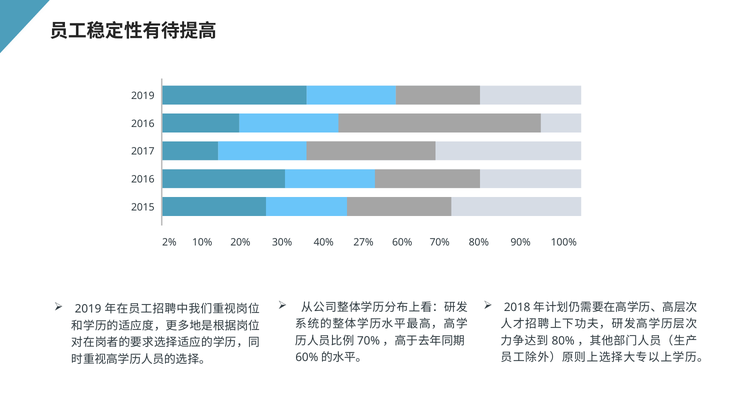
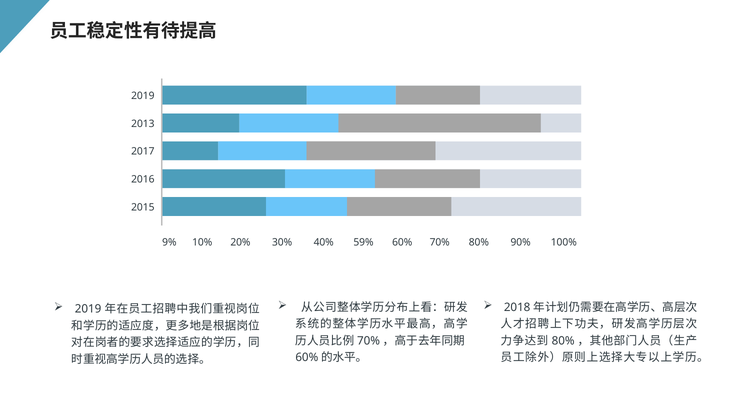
2016 at (143, 124): 2016 -> 2013
2%: 2% -> 9%
27%: 27% -> 59%
